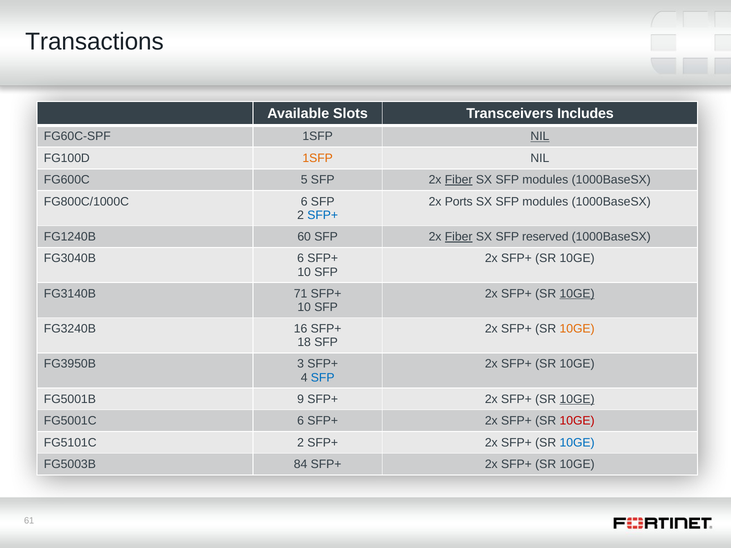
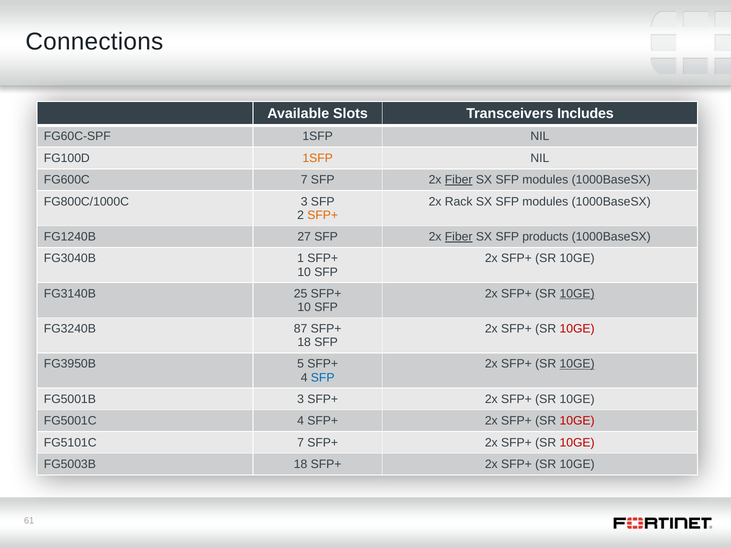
Transactions: Transactions -> Connections
NIL at (540, 136) underline: present -> none
FG600C 5: 5 -> 7
FG800C/1000C 6: 6 -> 3
Ports: Ports -> Rack
SFP+ at (323, 215) colour: blue -> orange
60: 60 -> 27
reserved: reserved -> products
FG3040B 6: 6 -> 1
71: 71 -> 25
16: 16 -> 87
10GE at (577, 329) colour: orange -> red
3: 3 -> 5
10GE at (577, 364) underline: none -> present
FG5001B 9: 9 -> 3
10GE at (577, 399) underline: present -> none
FG5001C 6: 6 -> 4
FG5101C 2: 2 -> 7
10GE at (577, 443) colour: blue -> red
FG5003B 84: 84 -> 18
